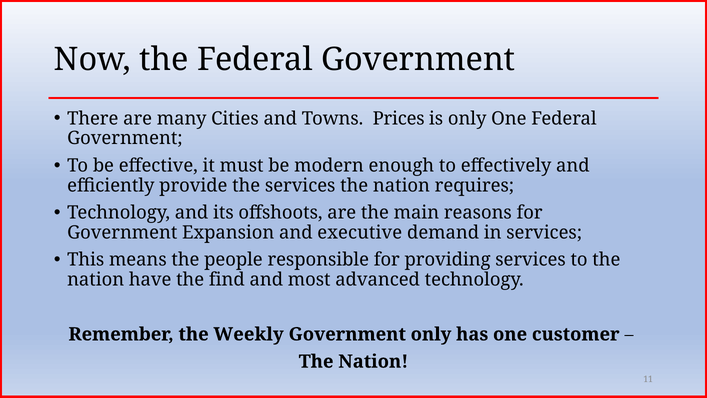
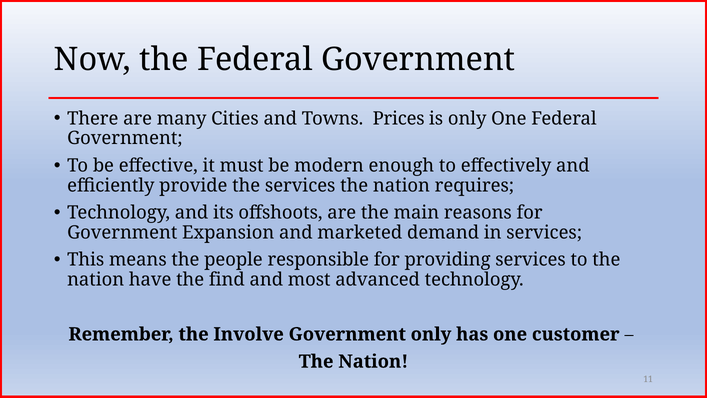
executive: executive -> marketed
Weekly: Weekly -> Involve
